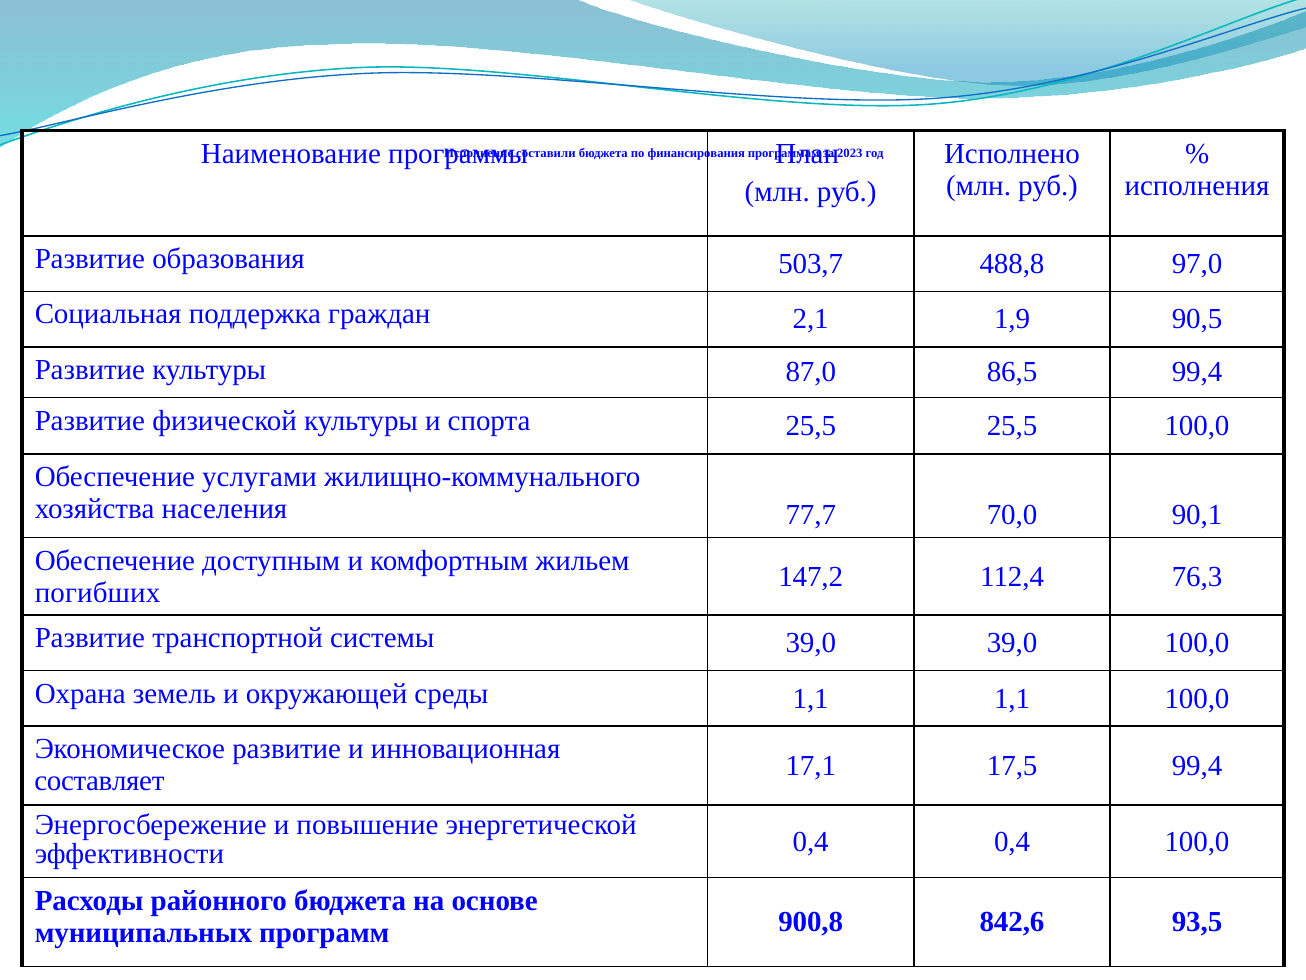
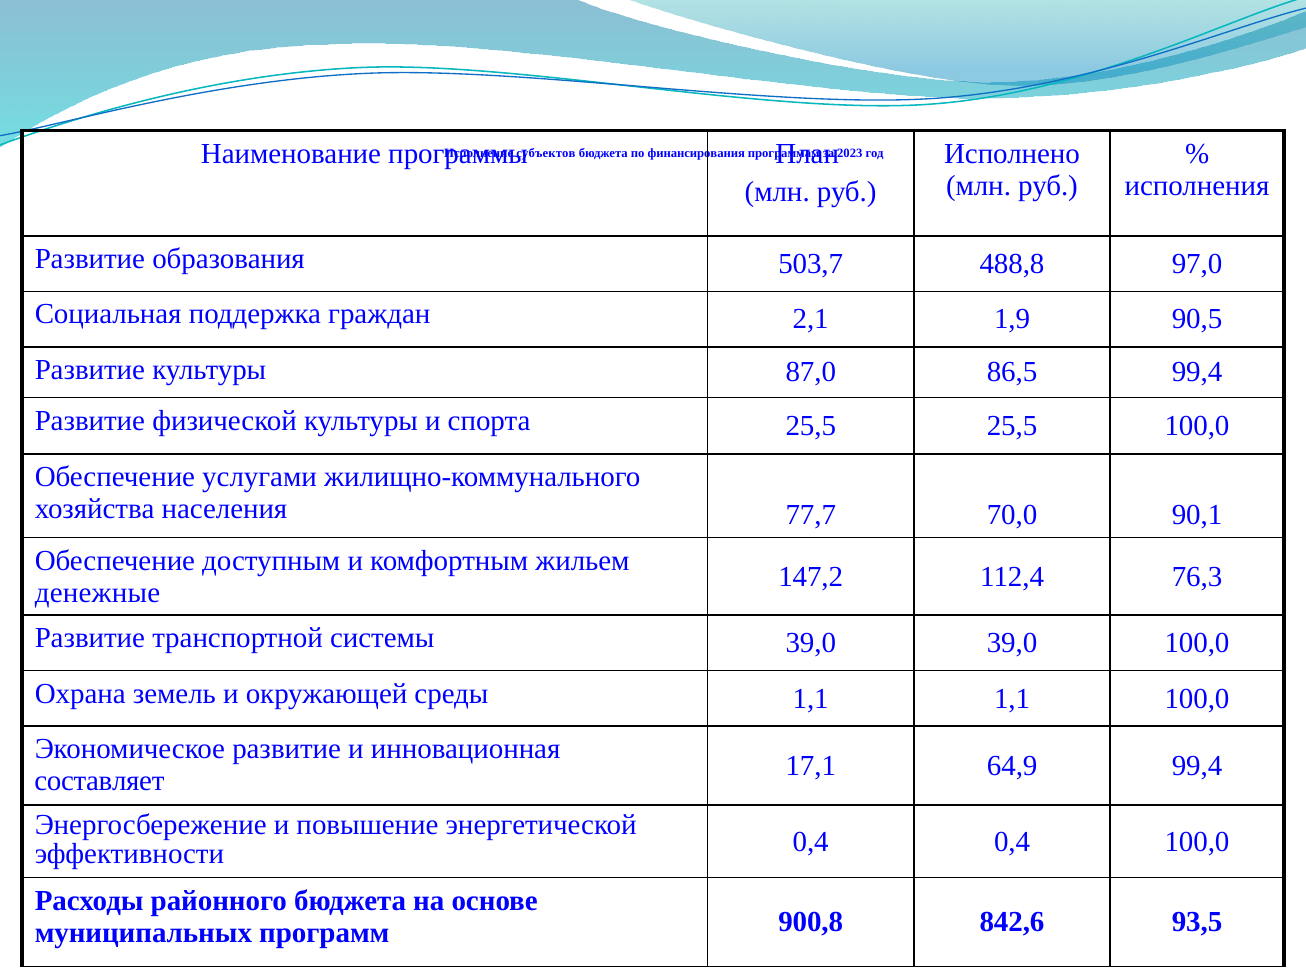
составили: составили -> субъектов
погибших: погибших -> денежные
17,5: 17,5 -> 64,9
